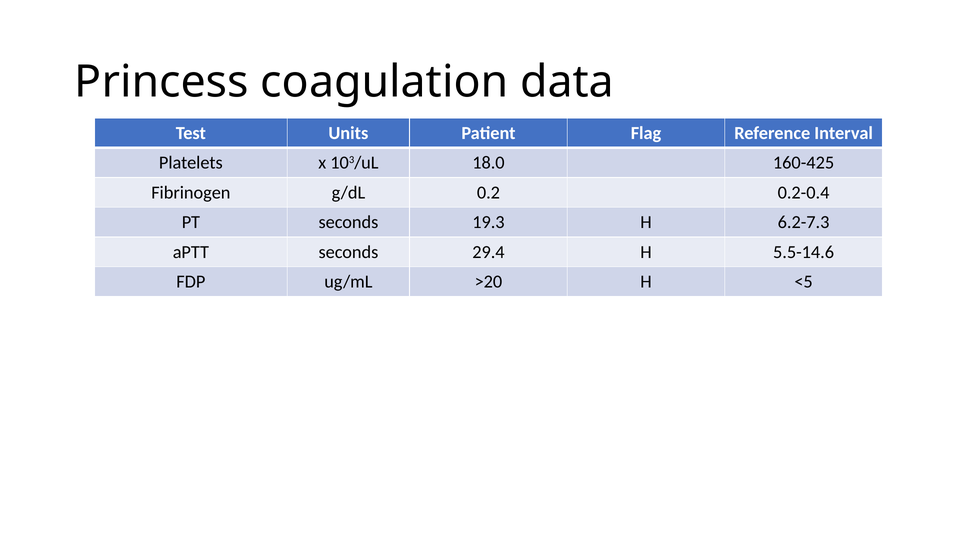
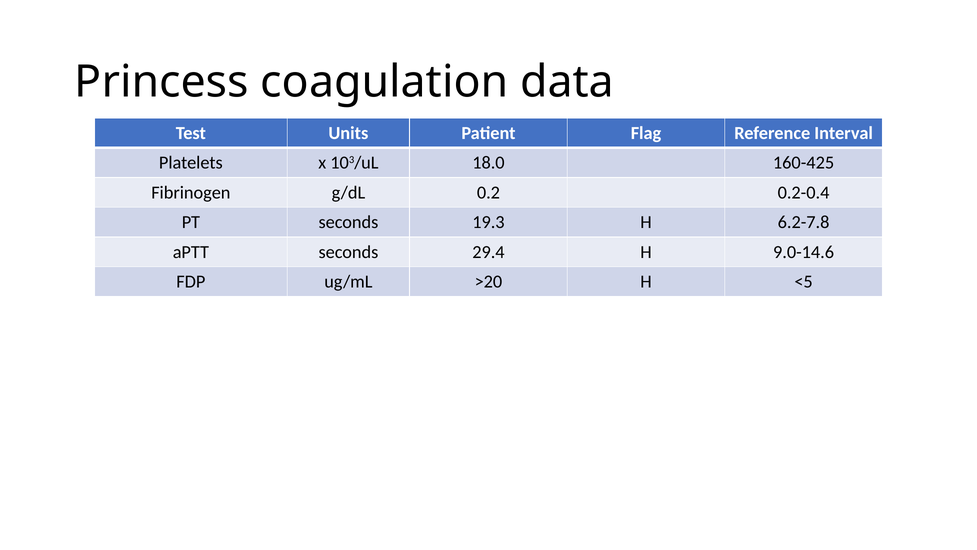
6.2-7.3: 6.2-7.3 -> 6.2-7.8
5.5-14.6: 5.5-14.6 -> 9.0-14.6
